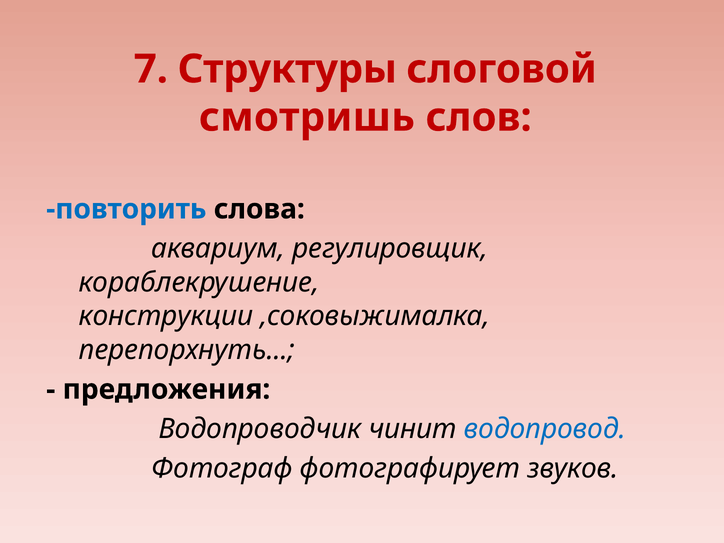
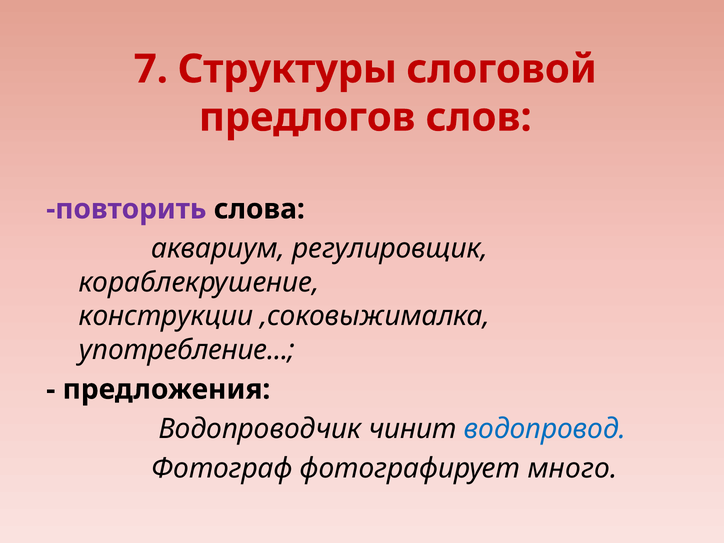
смотришь: смотришь -> предлогов
повторить colour: blue -> purple
перепорхнуть: перепорхнуть -> употребление
звуков: звуков -> много
